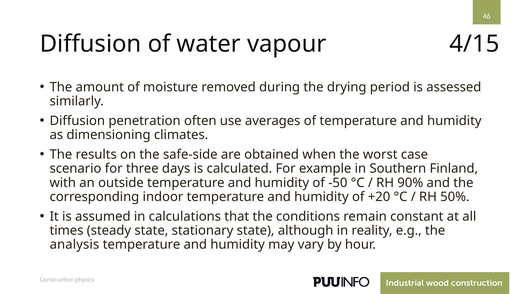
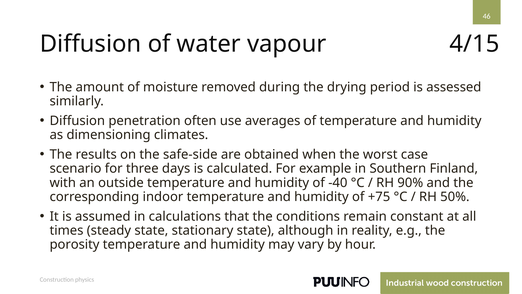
-50: -50 -> -40
+20: +20 -> +75
analysis: analysis -> porosity
